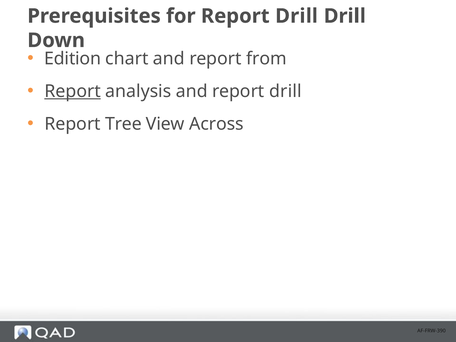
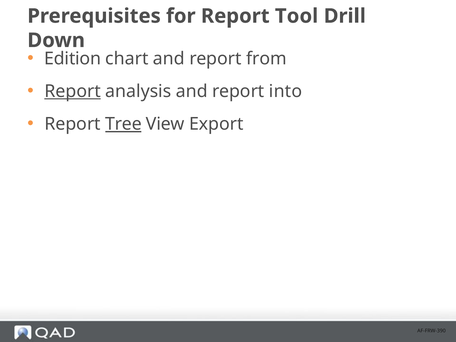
for Report Drill: Drill -> Tool
and report drill: drill -> into
Tree underline: none -> present
Across: Across -> Export
